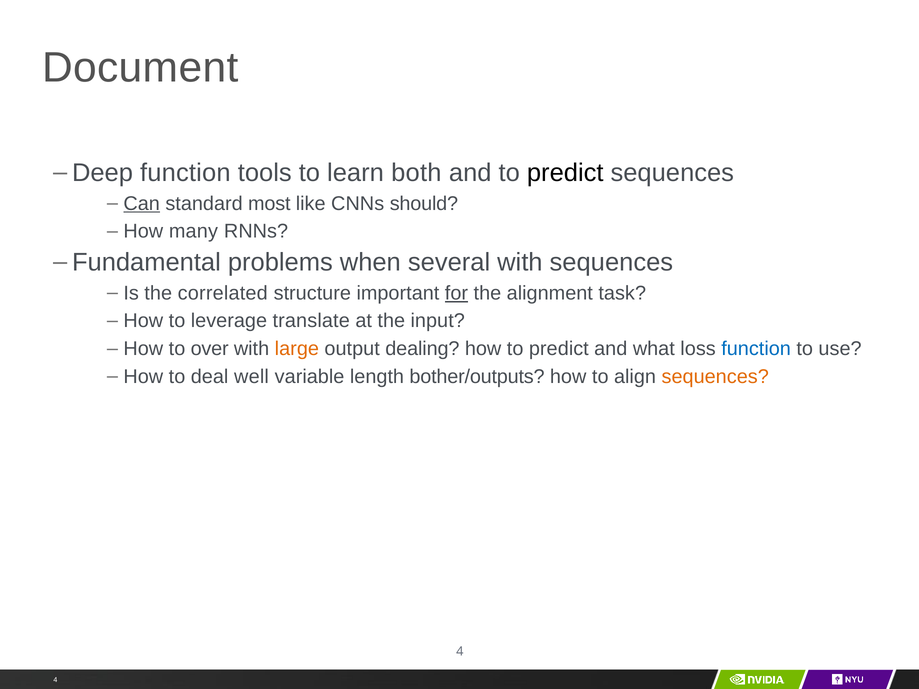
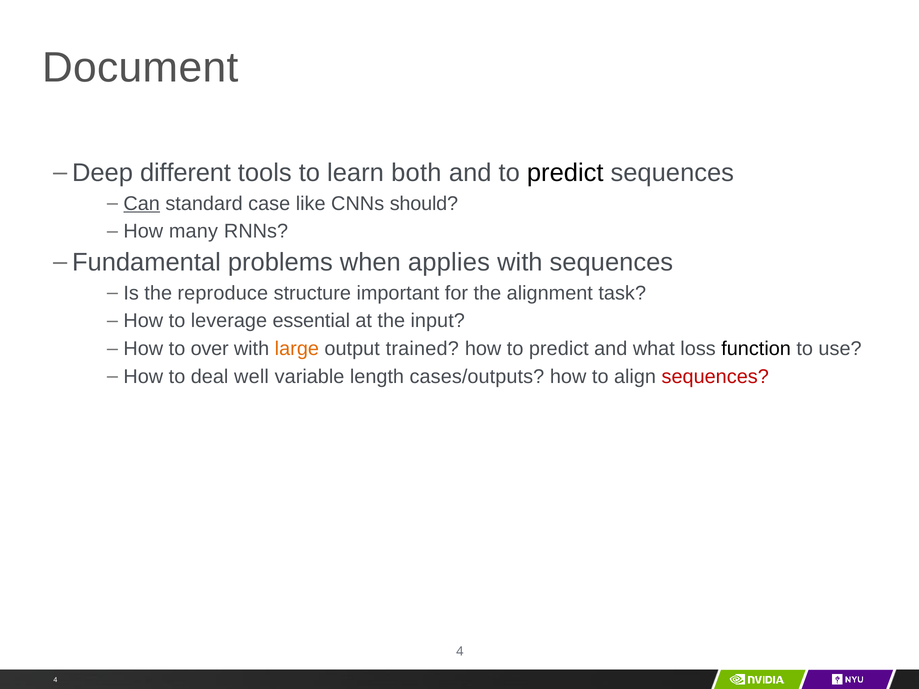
Deep function: function -> different
most: most -> case
several: several -> applies
correlated: correlated -> reproduce
for underline: present -> none
translate: translate -> essential
dealing: dealing -> trained
function at (756, 349) colour: blue -> black
bother/outputs: bother/outputs -> cases/outputs
sequences at (715, 377) colour: orange -> red
